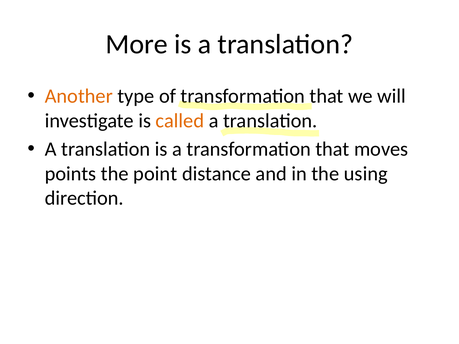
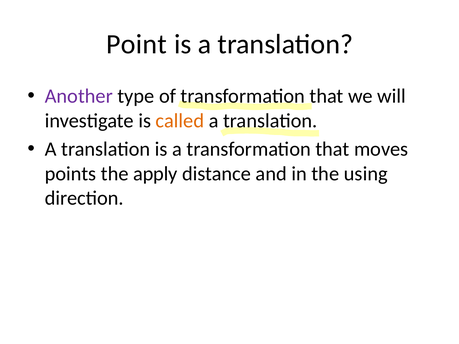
More: More -> Point
Another colour: orange -> purple
point: point -> apply
